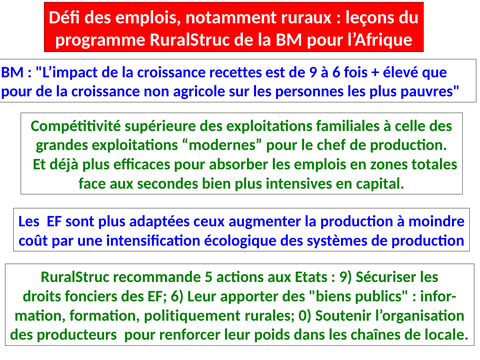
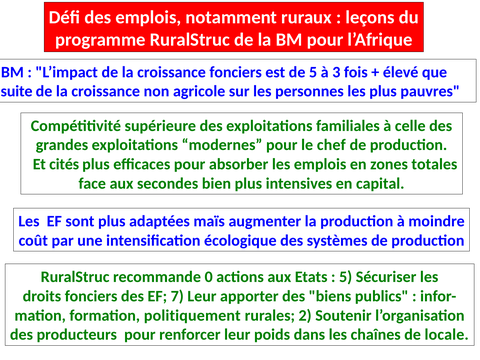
croissance recettes: recettes -> fonciers
de 9: 9 -> 5
à 6: 6 -> 3
pour at (17, 91): pour -> suite
déjà: déjà -> cités
ceux: ceux -> maïs
5: 5 -> 0
9 at (346, 277): 9 -> 5
EF 6: 6 -> 7
0: 0 -> 2
